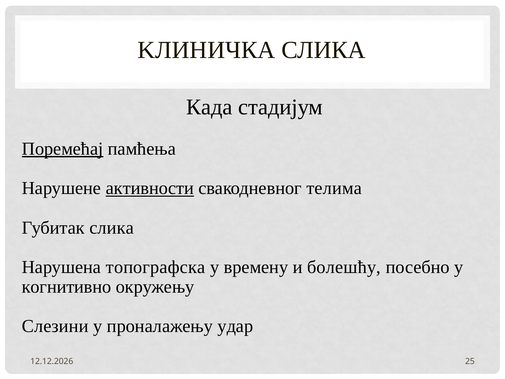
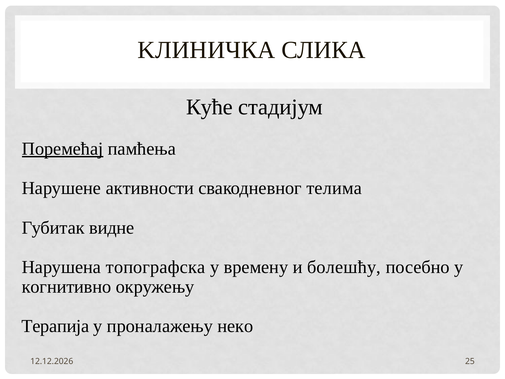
Када: Када -> Куће
активности underline: present -> none
Губитак слика: слика -> видне
Слезини: Слезини -> Терапија
удар: удар -> неко
